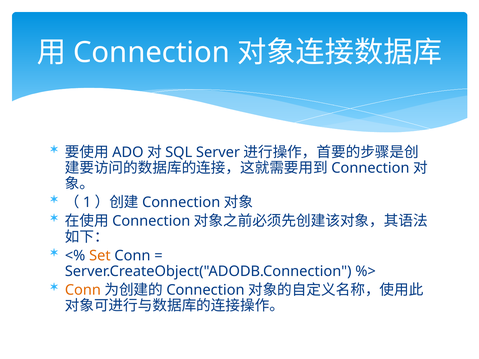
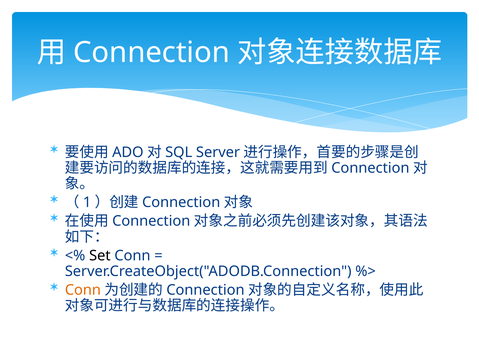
Set colour: orange -> black
